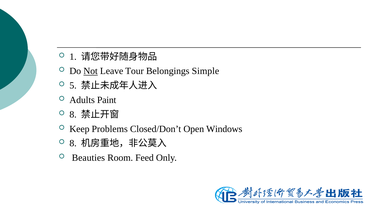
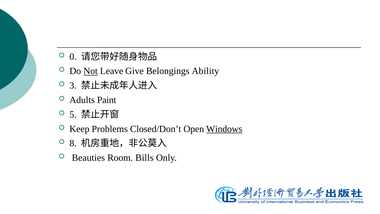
1: 1 -> 0
Tour: Tour -> Give
Simple: Simple -> Ability
5: 5 -> 3
8 at (73, 114): 8 -> 5
Windows underline: none -> present
Feed: Feed -> Bills
